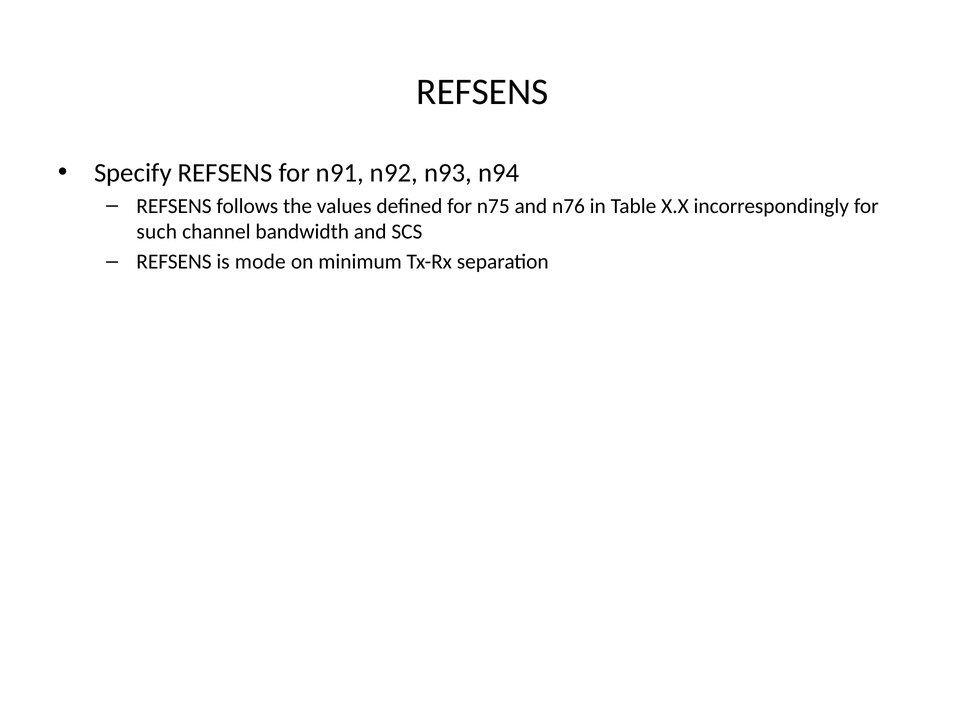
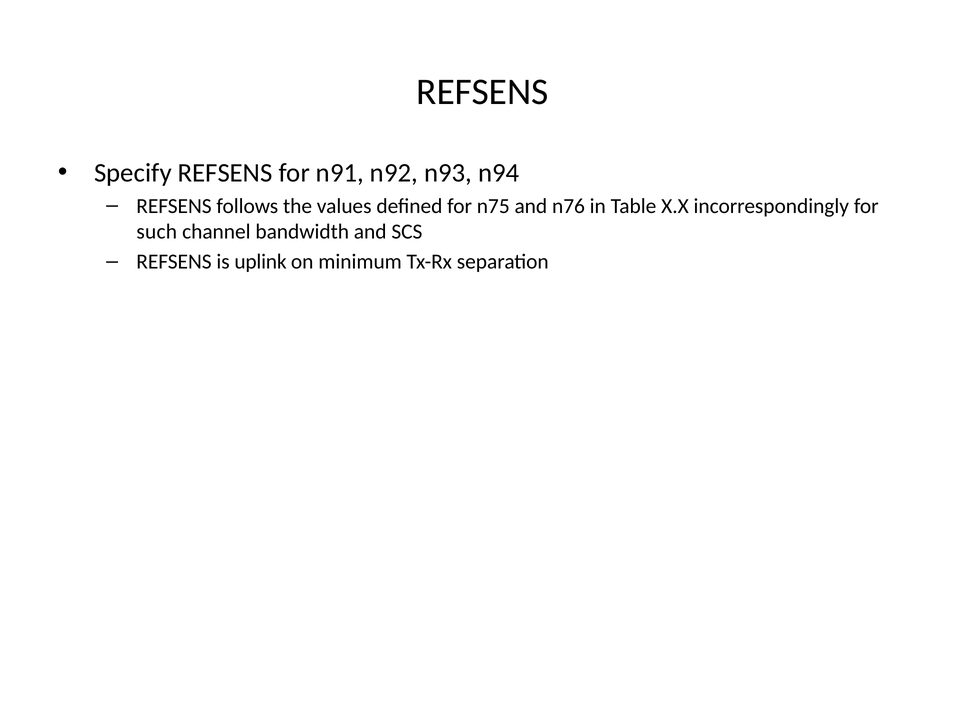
mode: mode -> uplink
